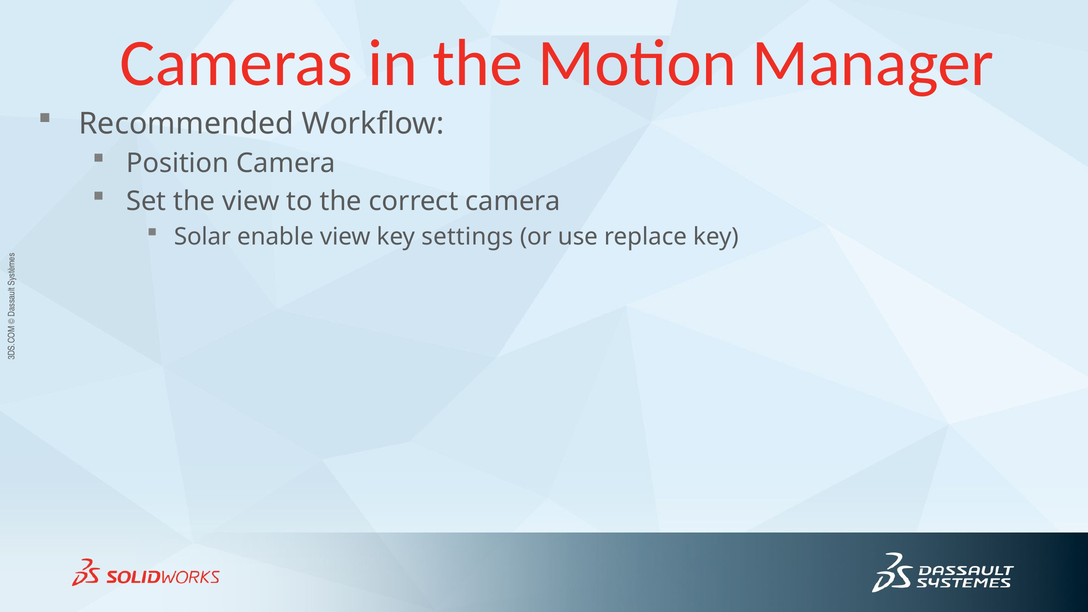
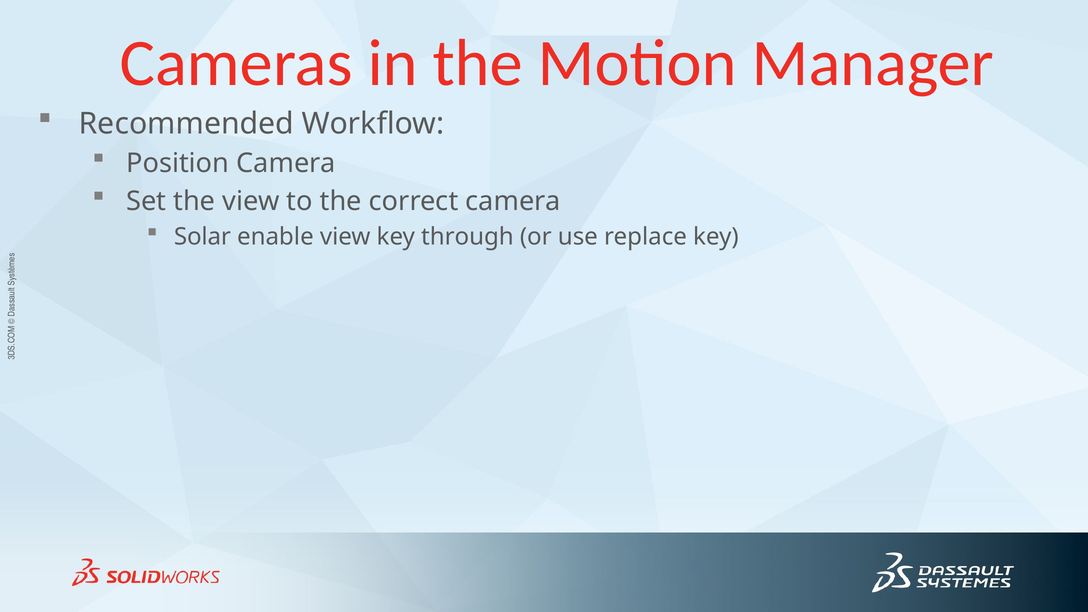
settings: settings -> through
